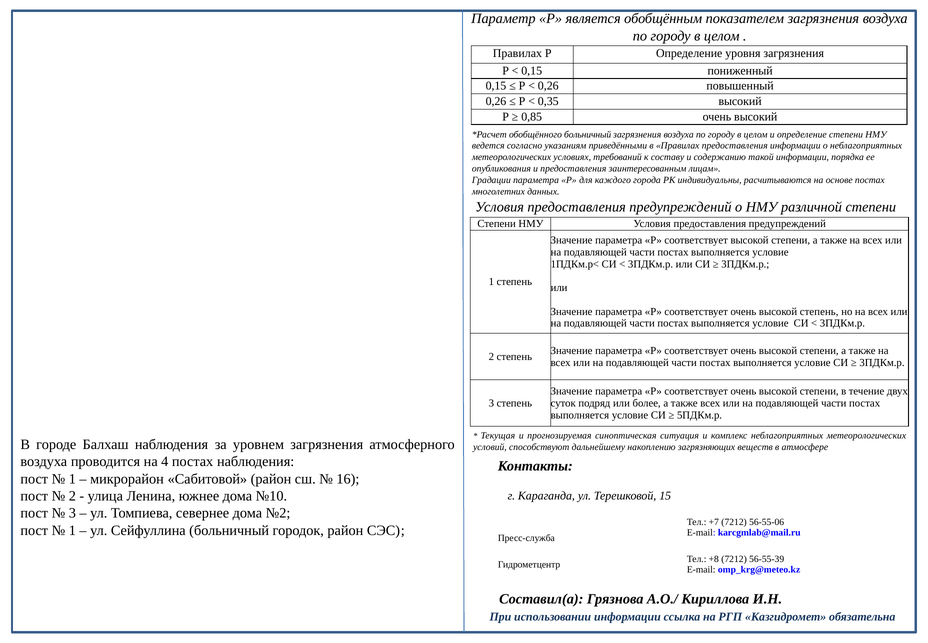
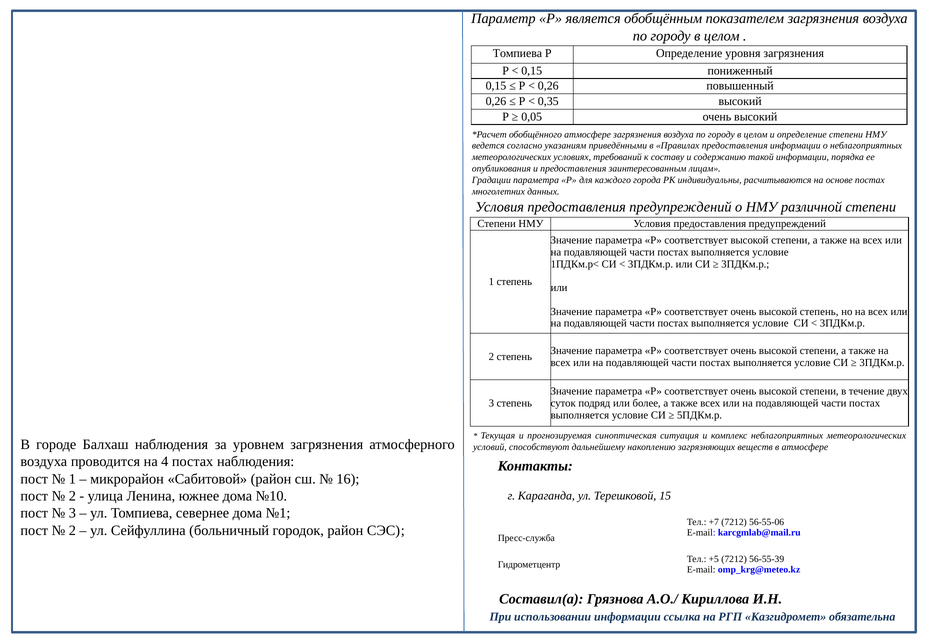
Правилах at (517, 53): Правилах -> Томпиева
0,85: 0,85 -> 0,05
обобщённого больничный: больничный -> атмосфере
№2: №2 -> №1
1 at (72, 530): 1 -> 2
+8: +8 -> +5
